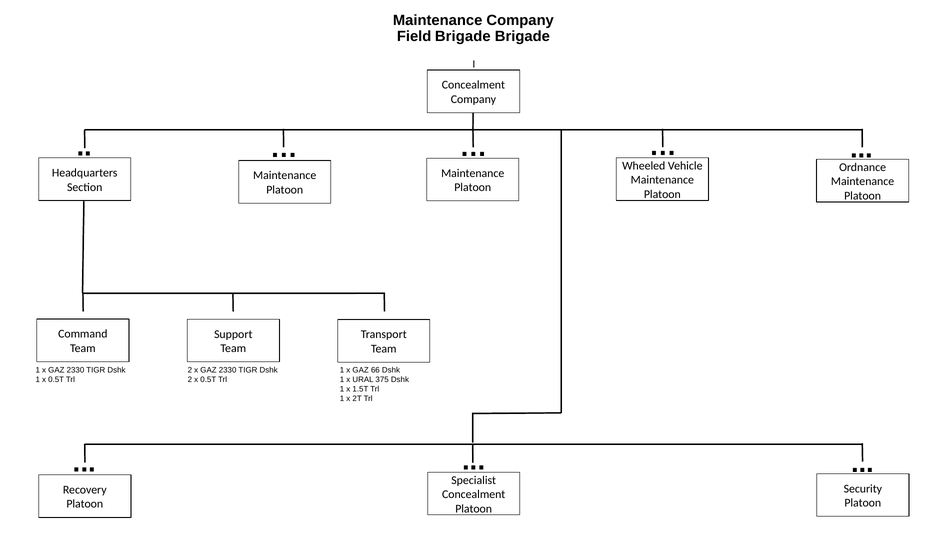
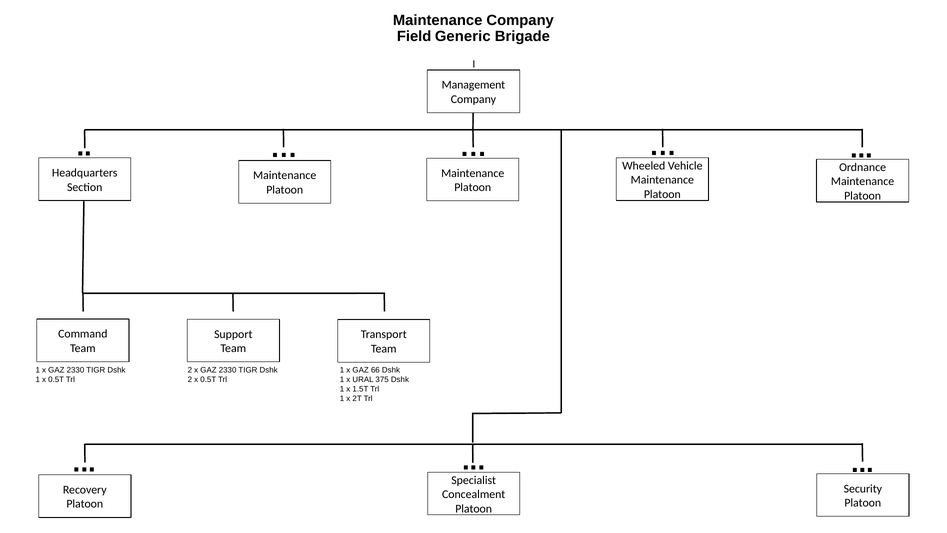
Field Brigade: Brigade -> Generic
Concealment at (473, 85): Concealment -> Management
